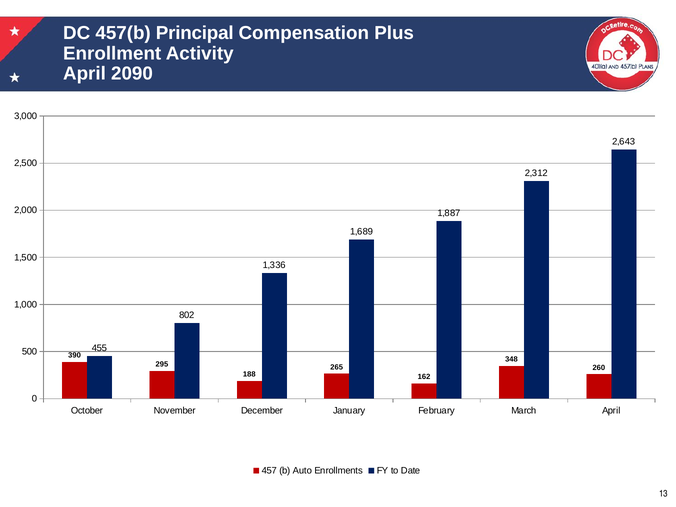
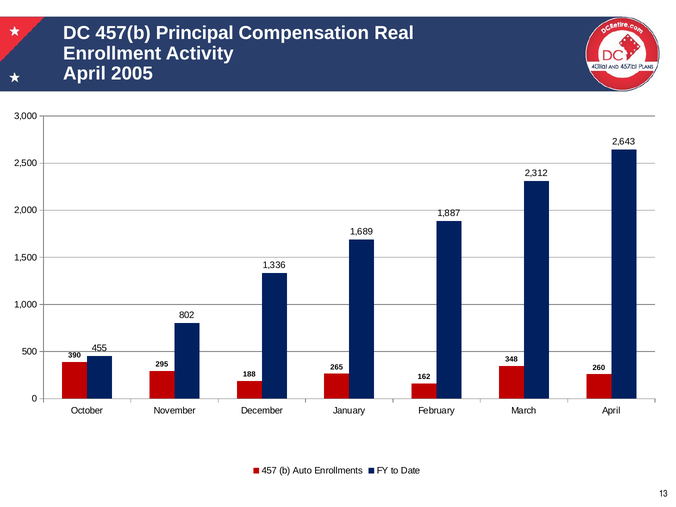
Plus: Plus -> Real
2090: 2090 -> 2005
